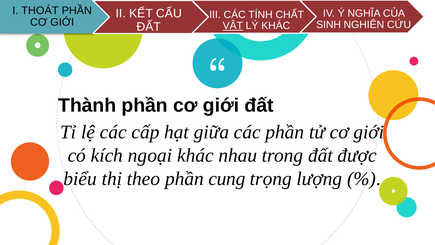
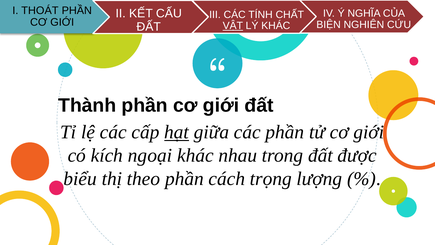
SINH: SINH -> BIỆN
hạt underline: none -> present
cung: cung -> cách
